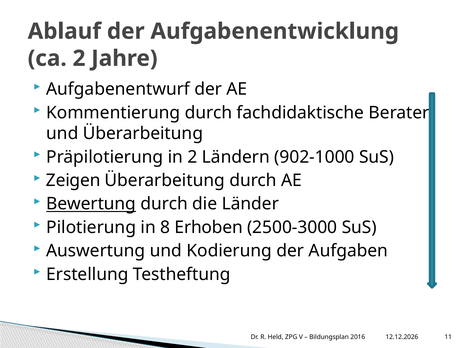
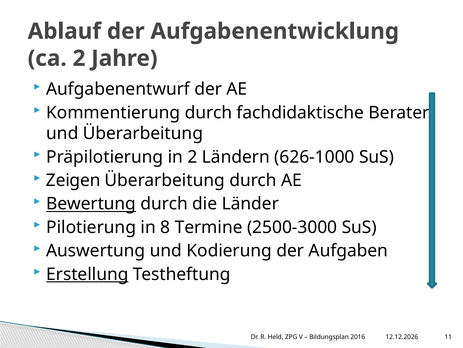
902-1000: 902-1000 -> 626-1000
Erhoben: Erhoben -> Termine
Erstellung underline: none -> present
